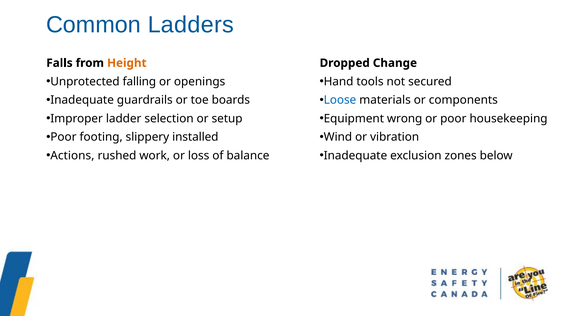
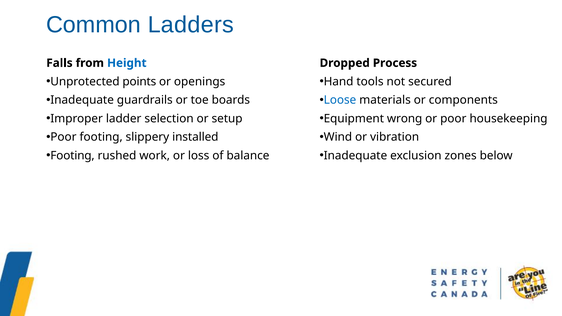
Height colour: orange -> blue
Change: Change -> Process
falling: falling -> points
Actions at (72, 156): Actions -> Footing
